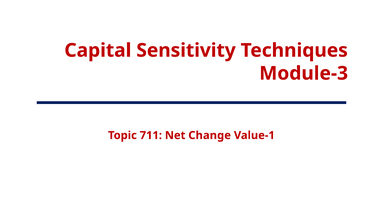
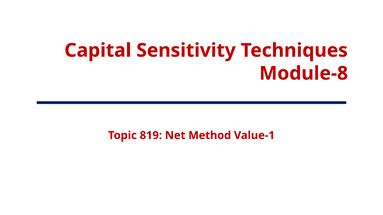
Module-3: Module-3 -> Module-8
711: 711 -> 819
Change: Change -> Method
